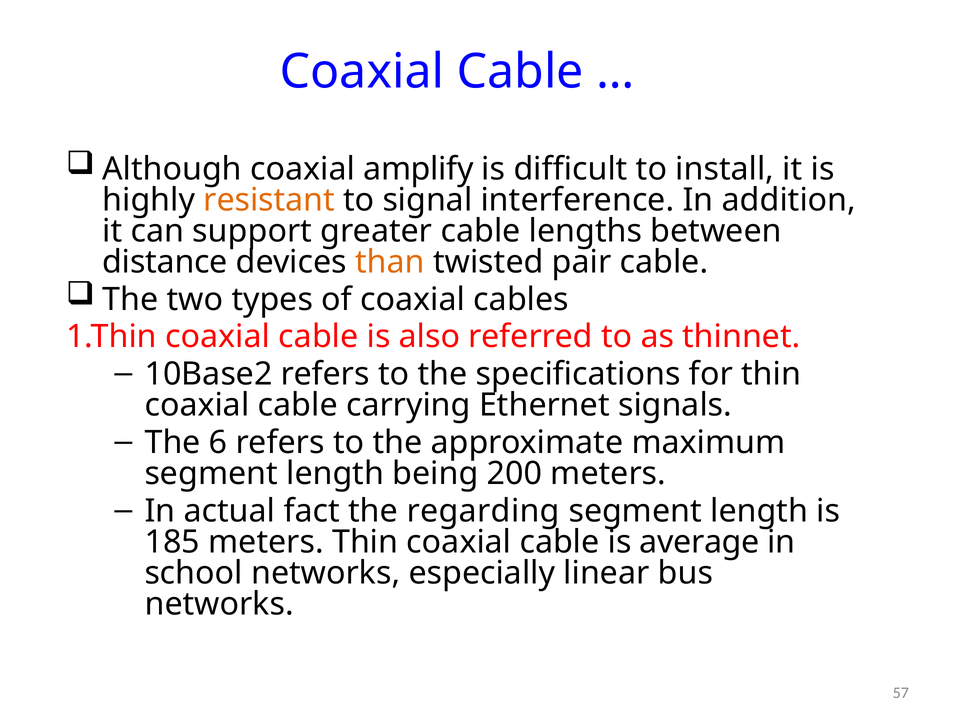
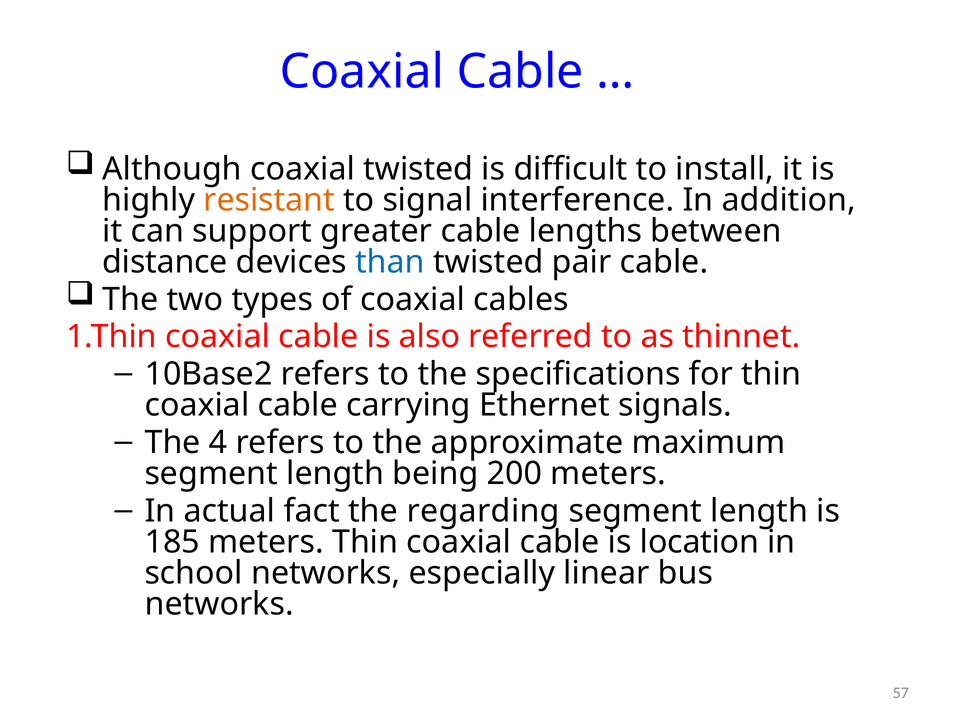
coaxial amplify: amplify -> twisted
than colour: orange -> blue
6: 6 -> 4
average: average -> location
